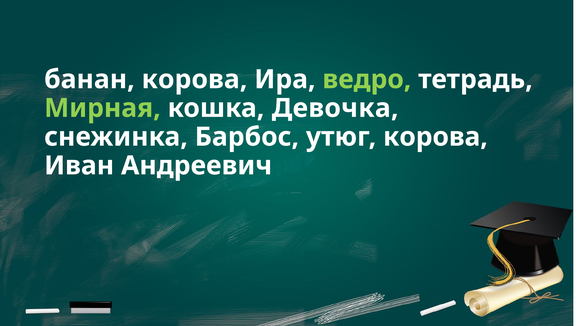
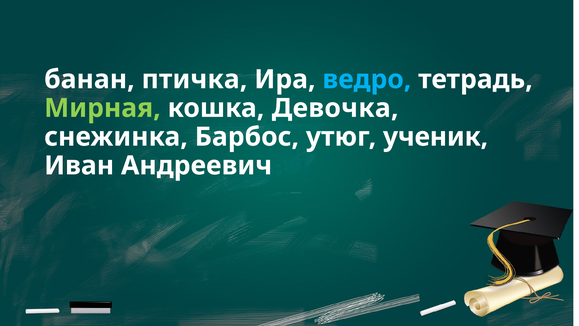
банан корова: корова -> птичка
ведро colour: light green -> light blue
утюг корова: корова -> ученик
